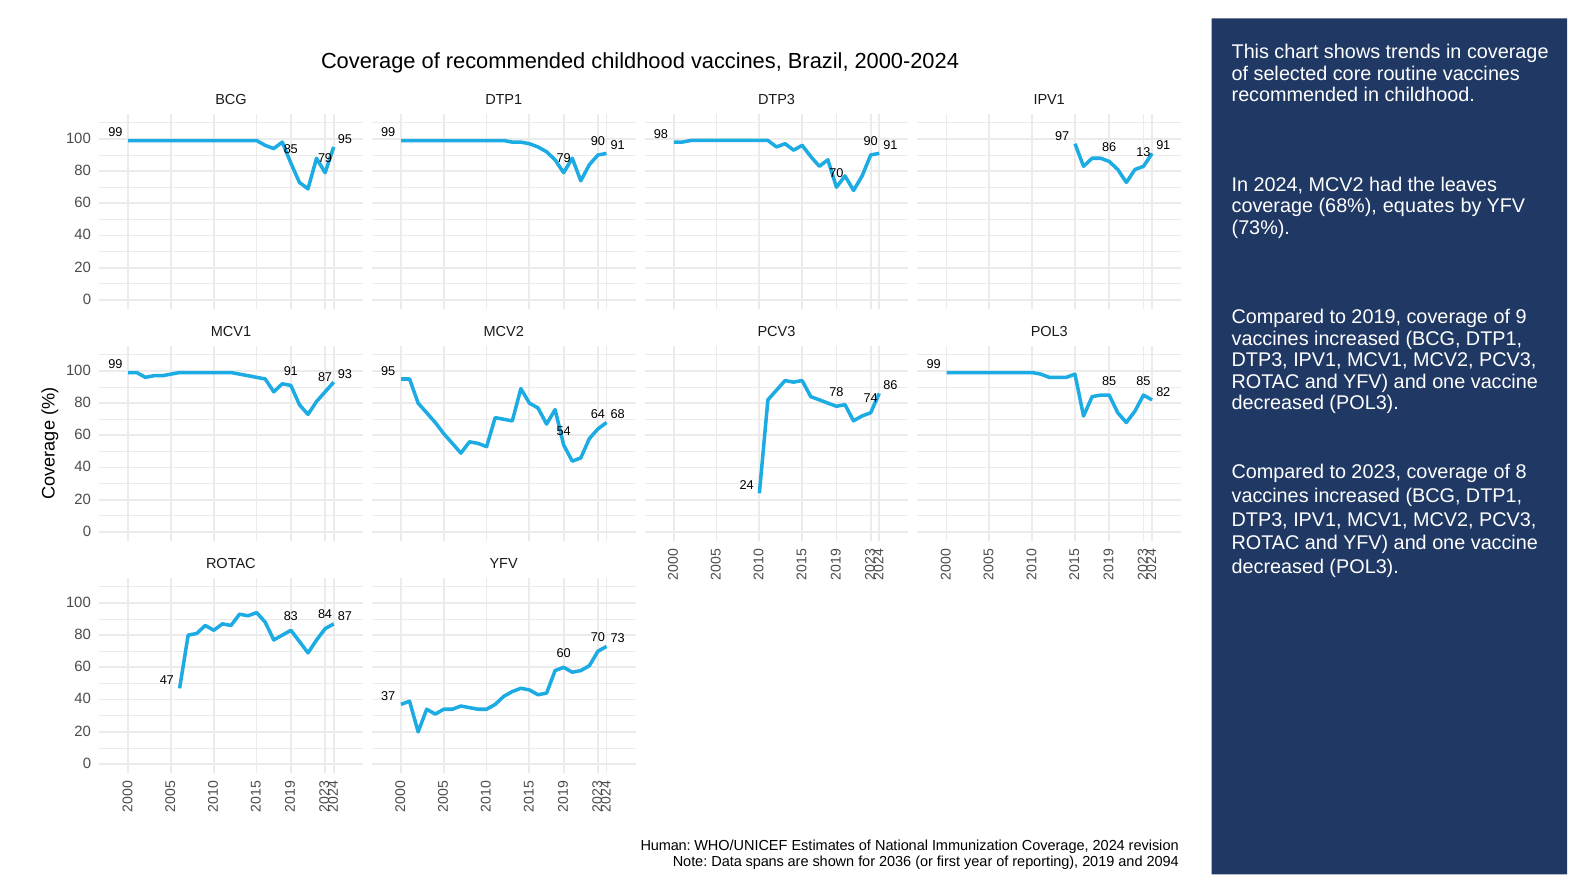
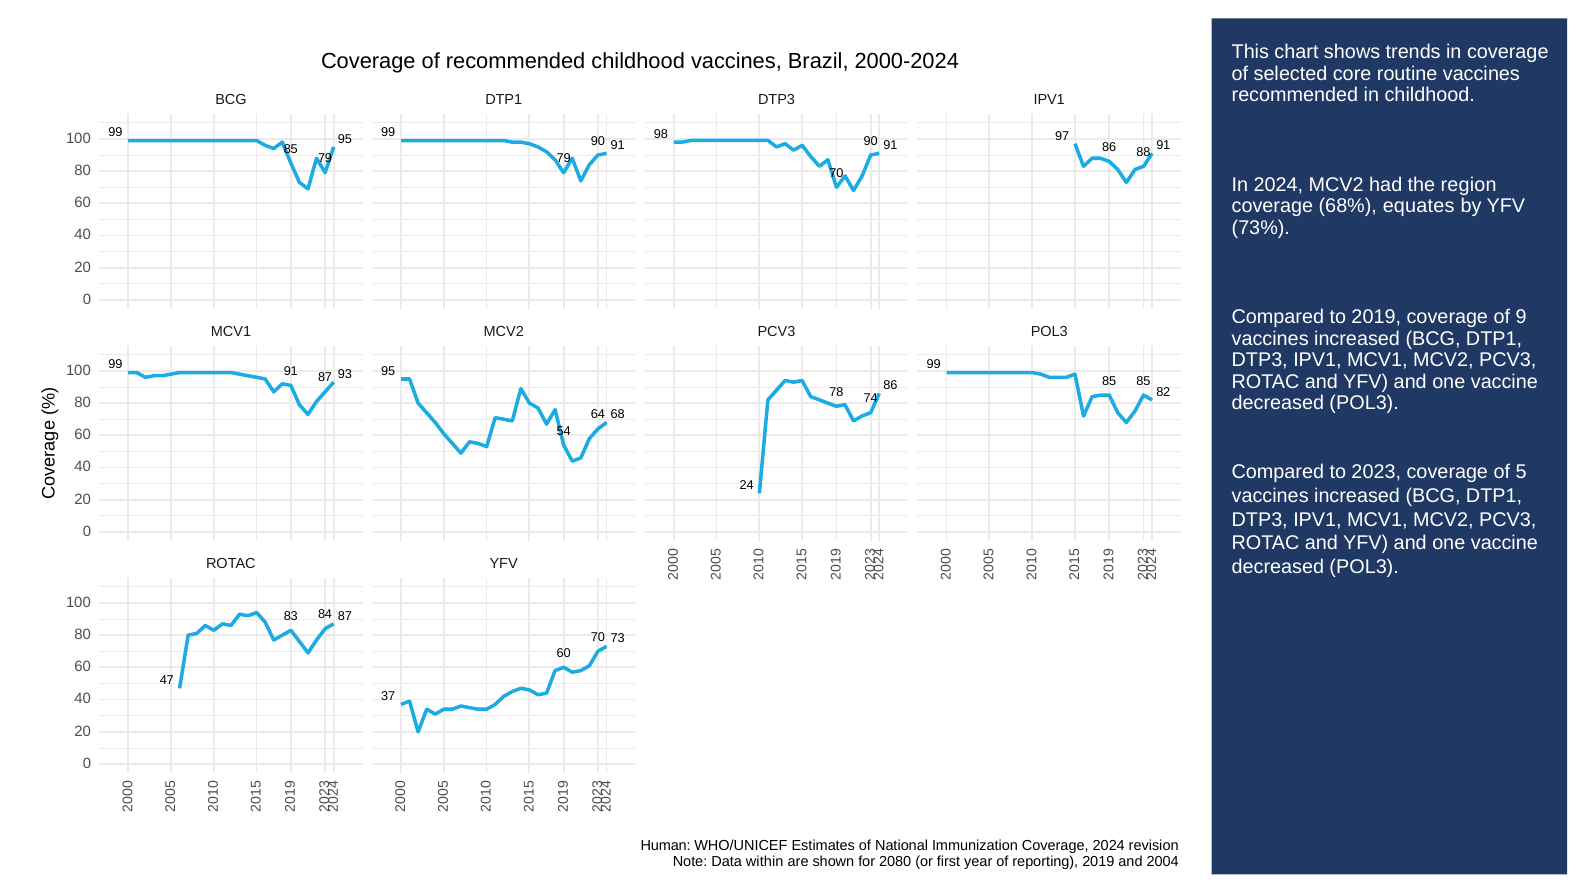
13: 13 -> 88
leaves: leaves -> region
of 8: 8 -> 5
spans: spans -> within
2036: 2036 -> 2080
2094: 2094 -> 2004
